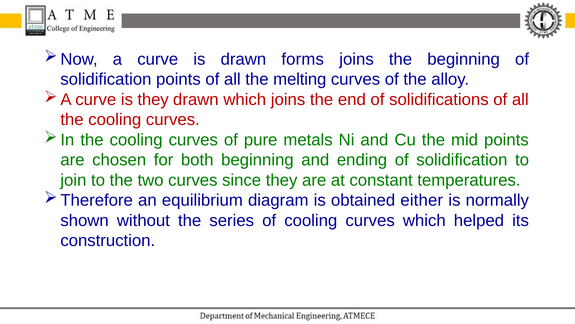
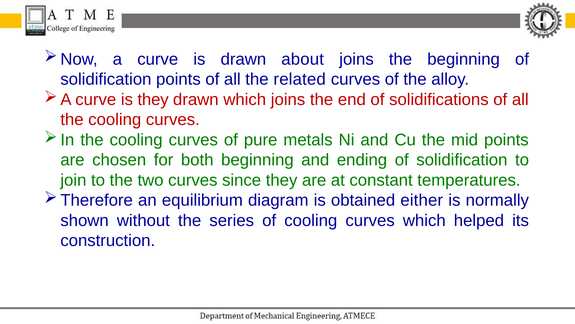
forms: forms -> about
melting: melting -> related
